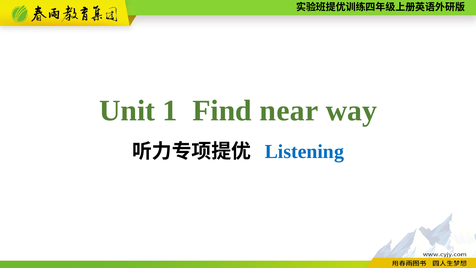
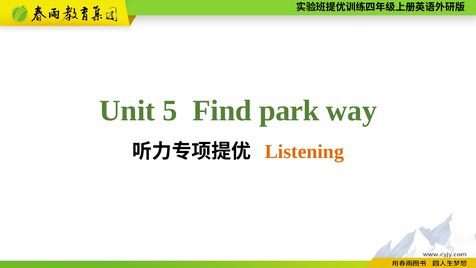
1: 1 -> 5
near: near -> park
Listening colour: blue -> orange
